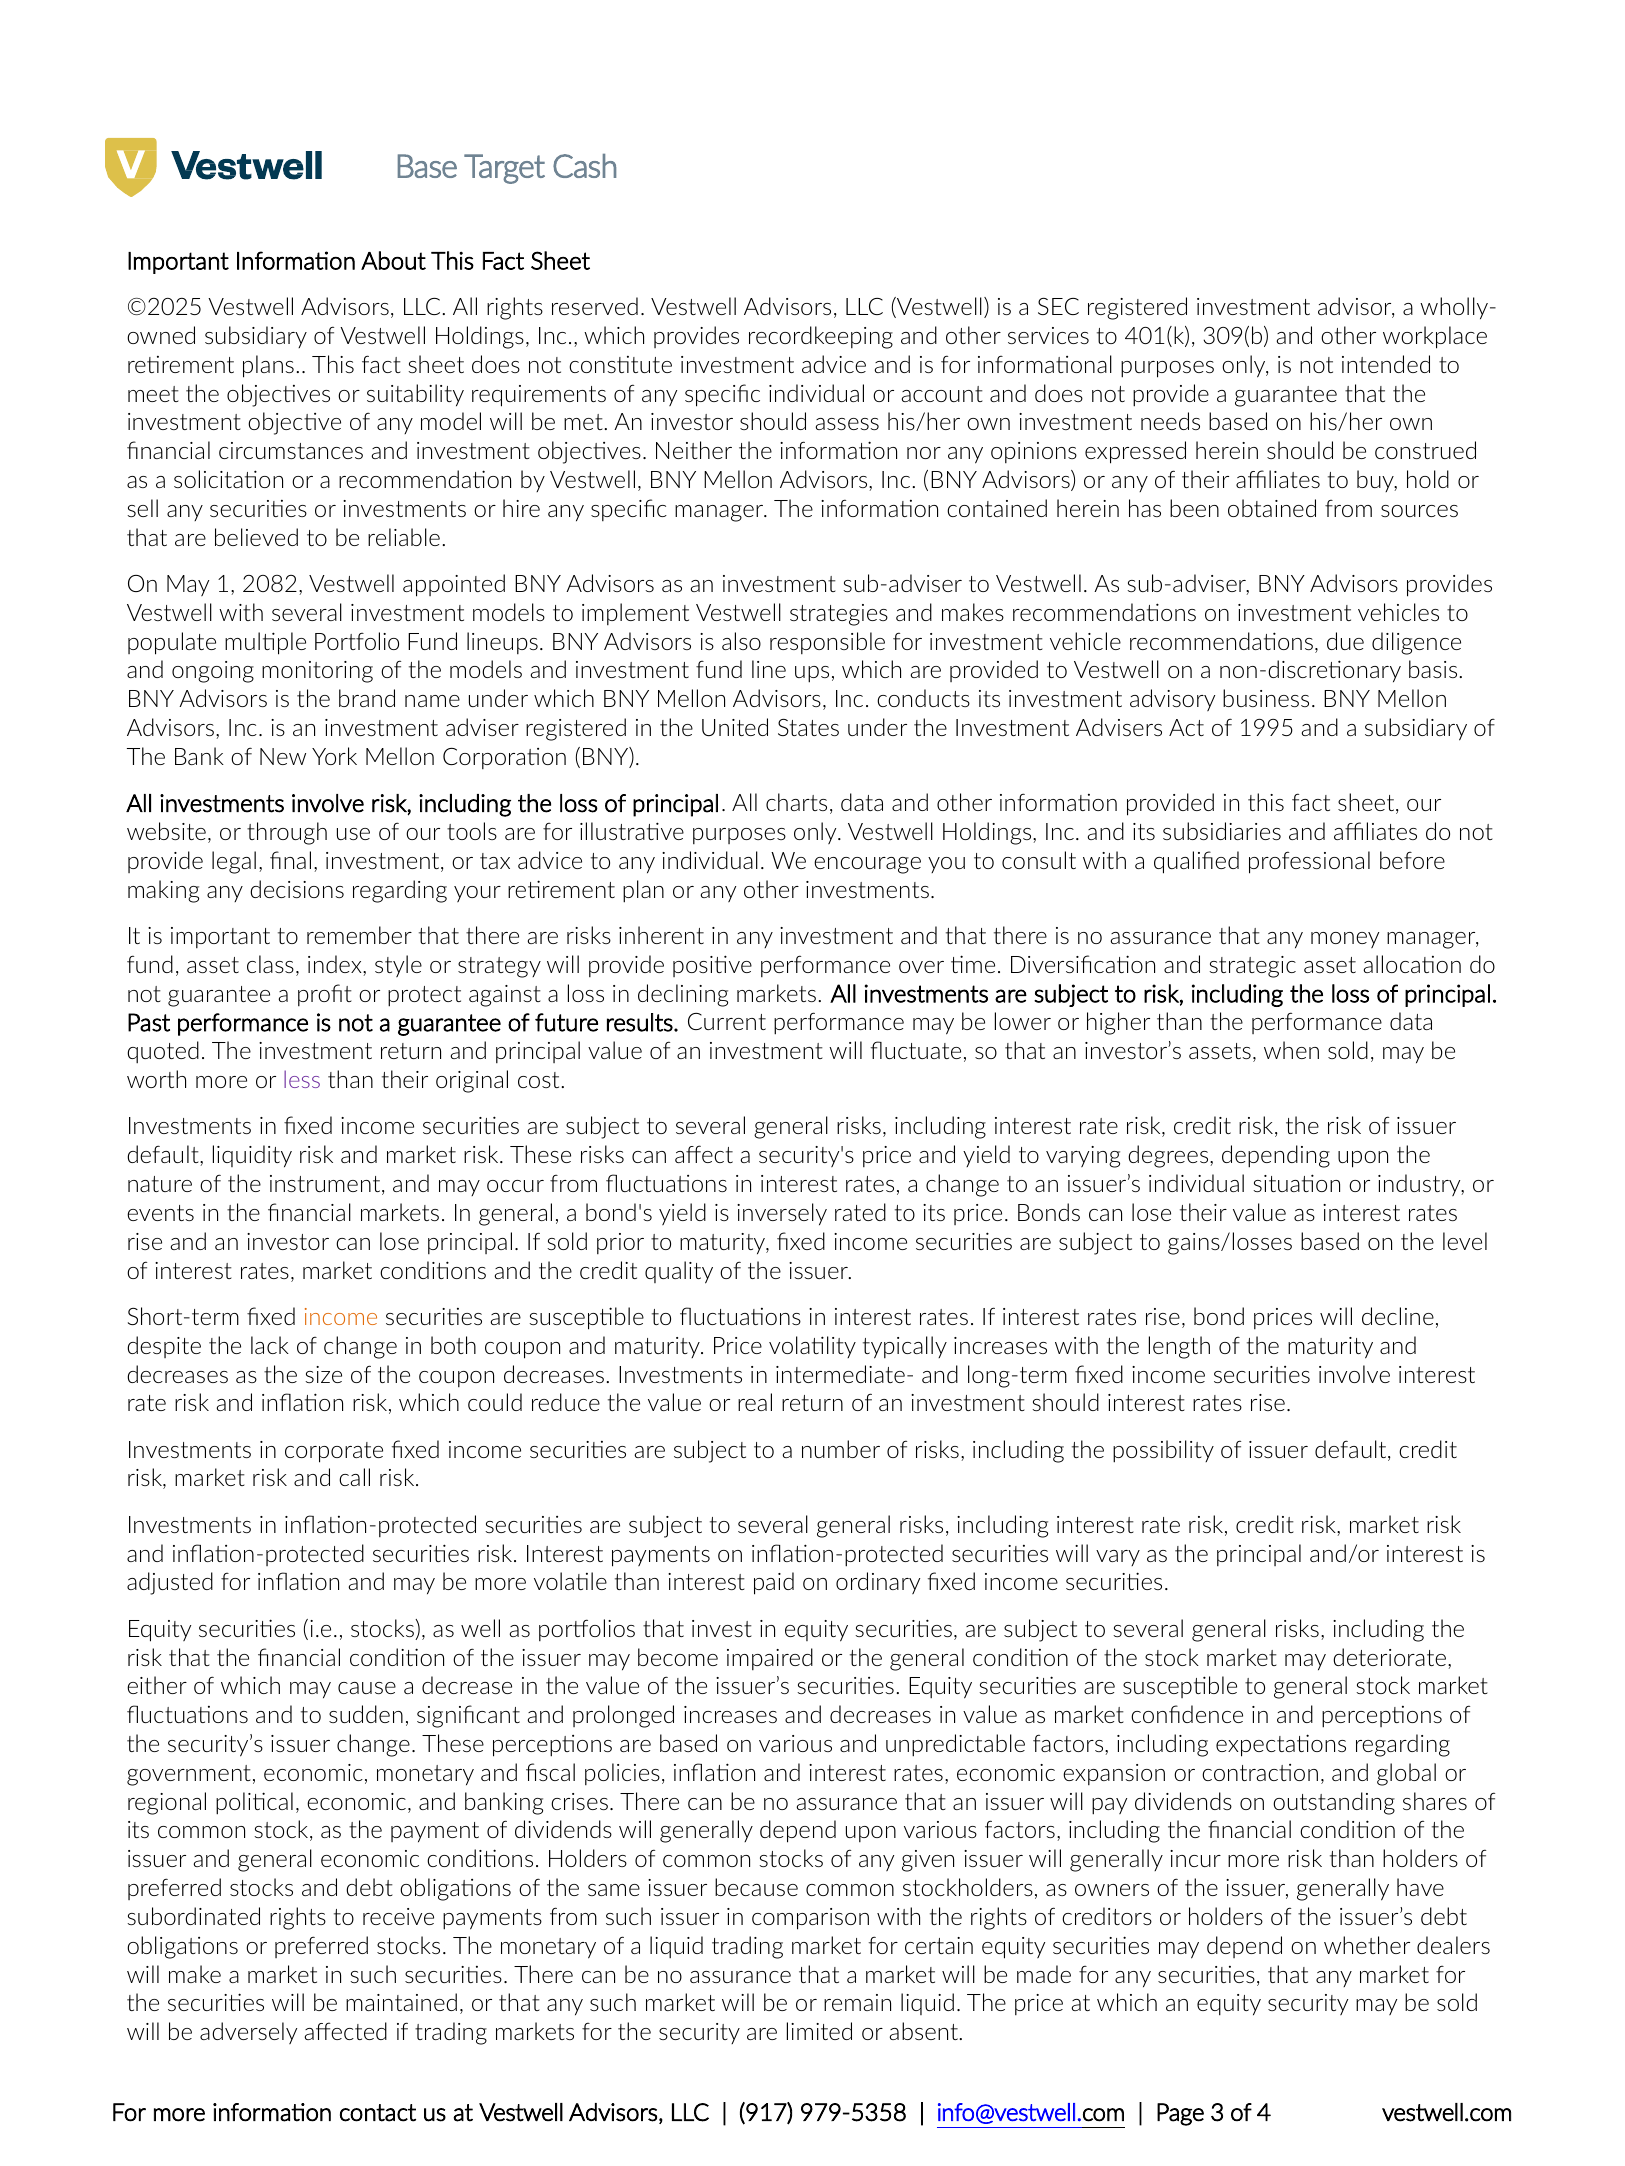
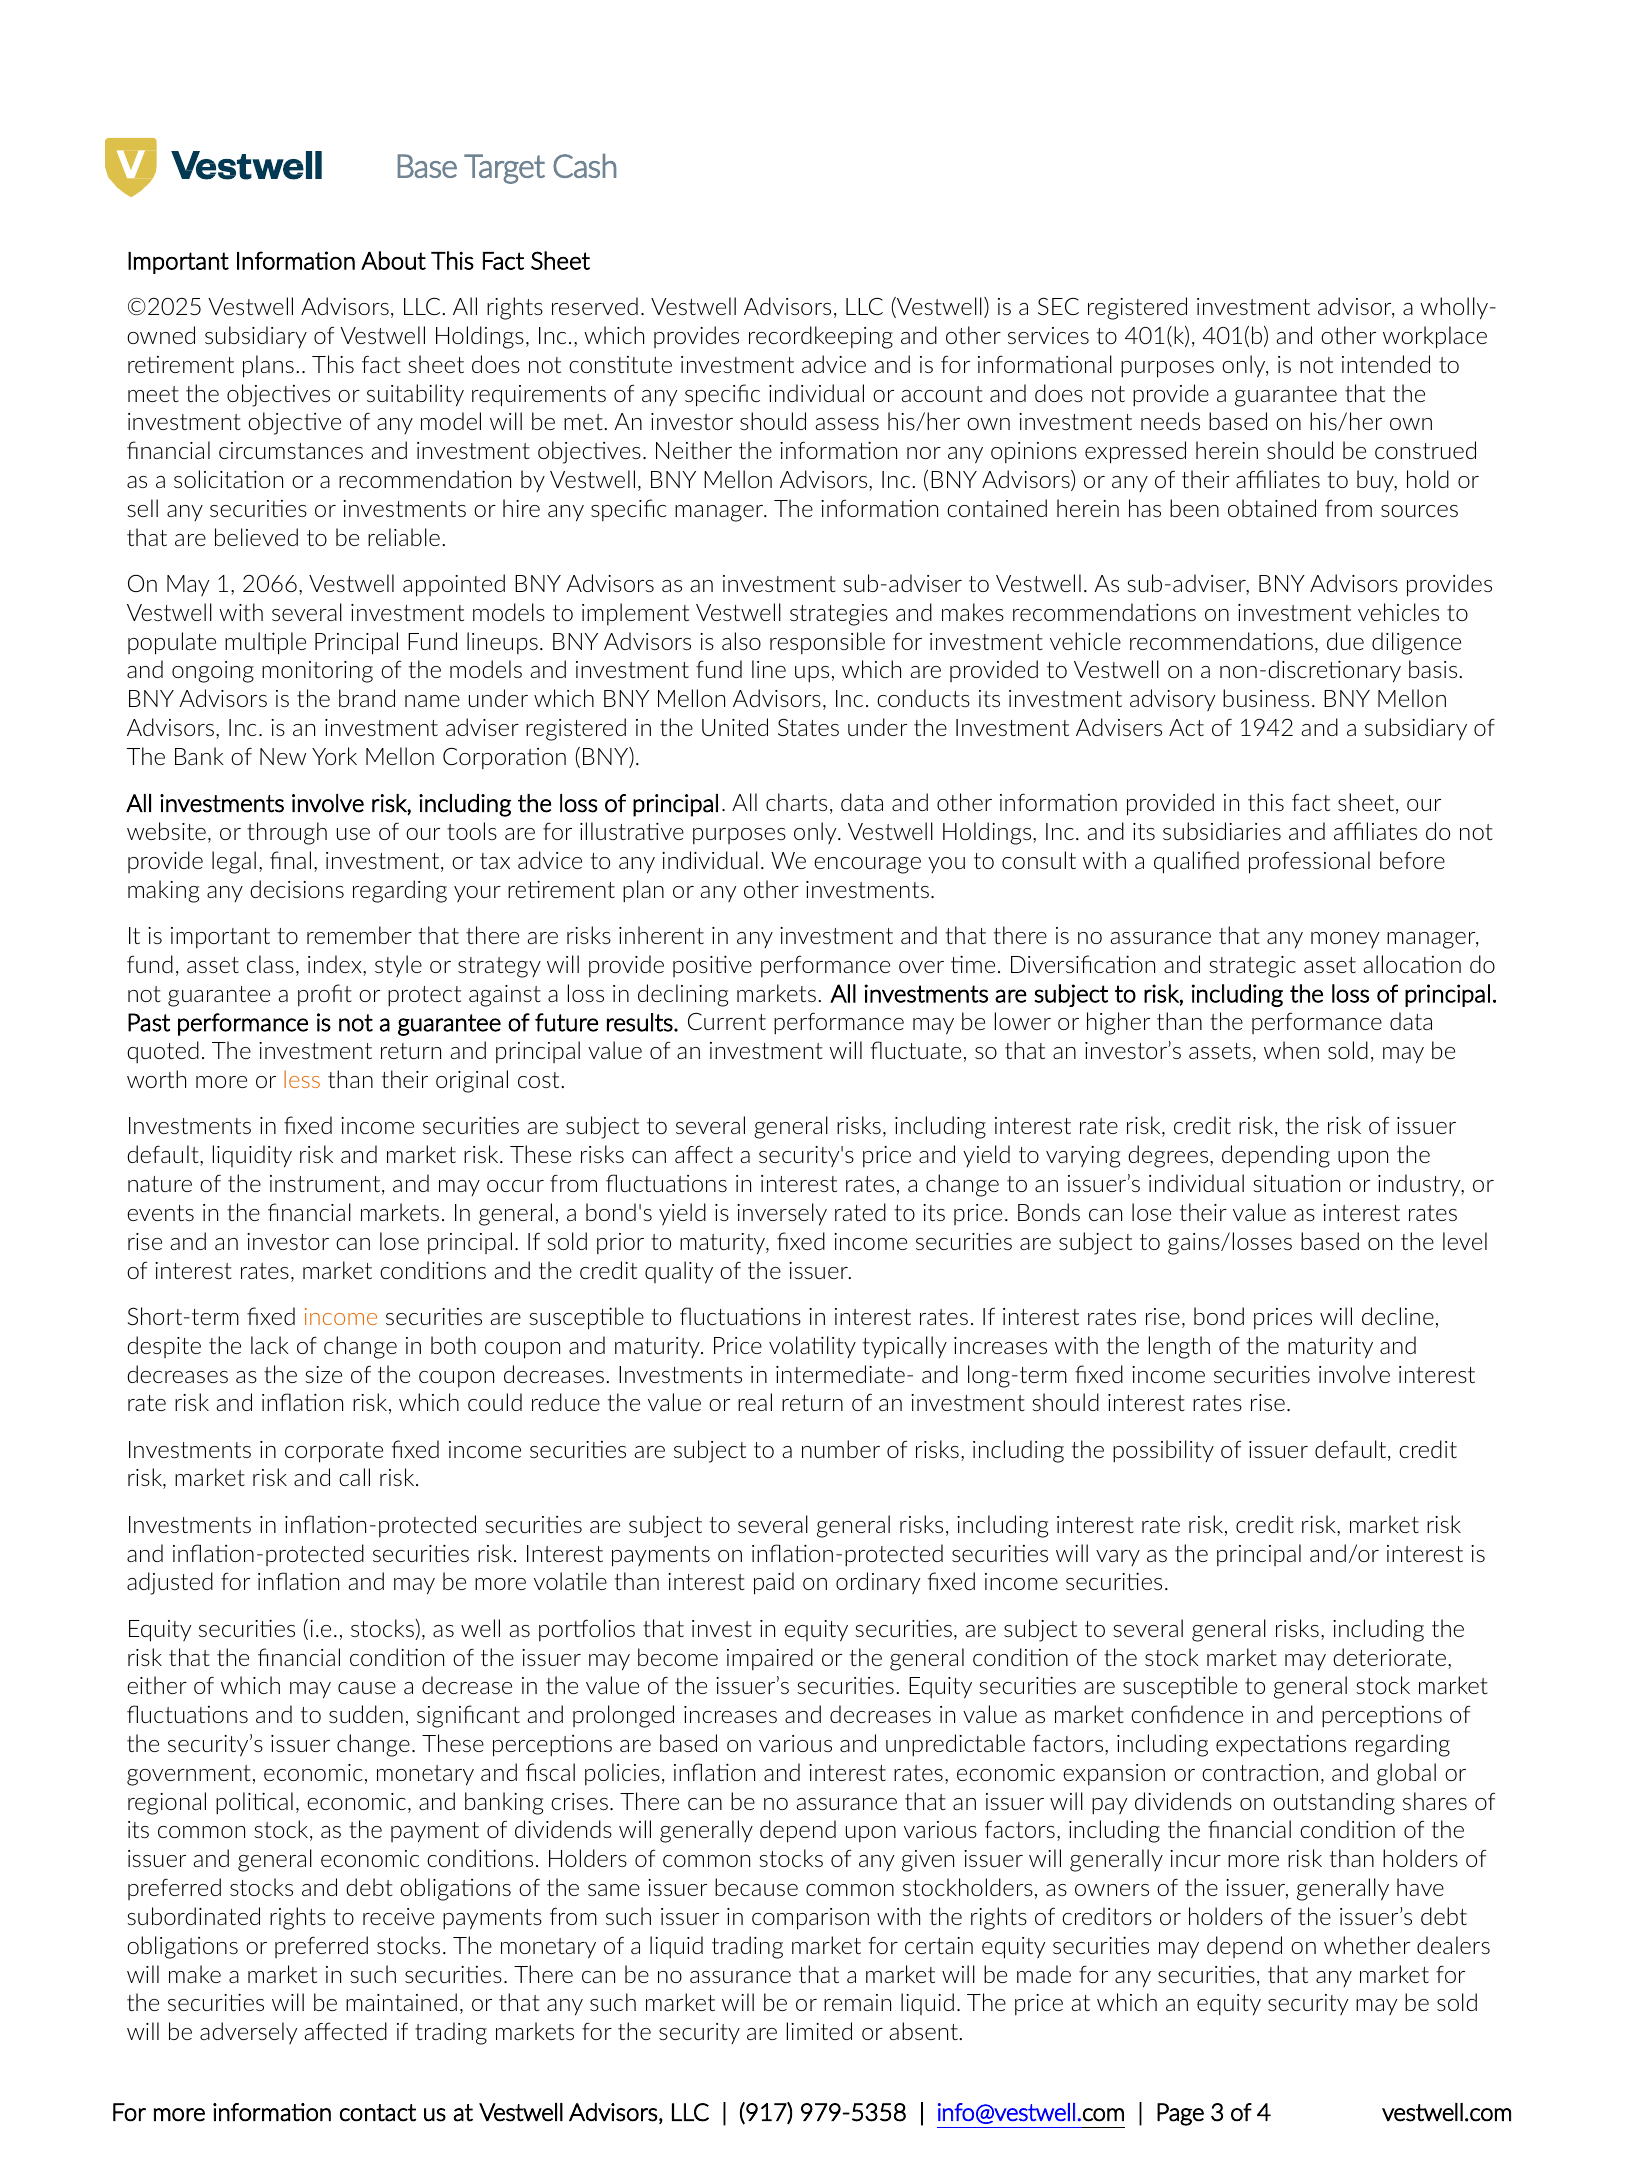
309(b: 309(b -> 401(b
2082: 2082 -> 2066
multiple Portfolio: Portfolio -> Principal
1995: 1995 -> 1942
less colour: purple -> orange
